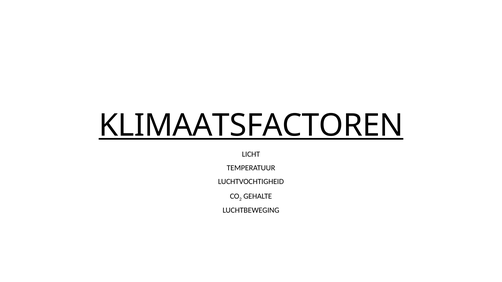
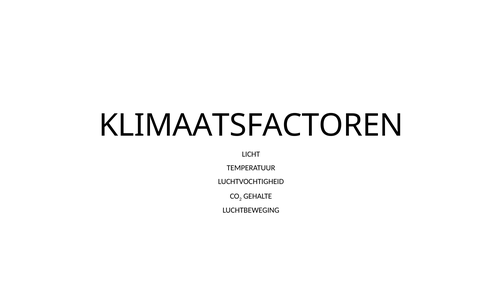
KLIMAATSFACTOREN underline: present -> none
